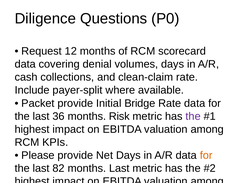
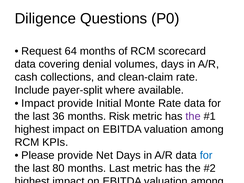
12: 12 -> 64
Packet at (38, 103): Packet -> Impact
Bridge: Bridge -> Monte
for at (206, 155) colour: orange -> blue
82: 82 -> 80
